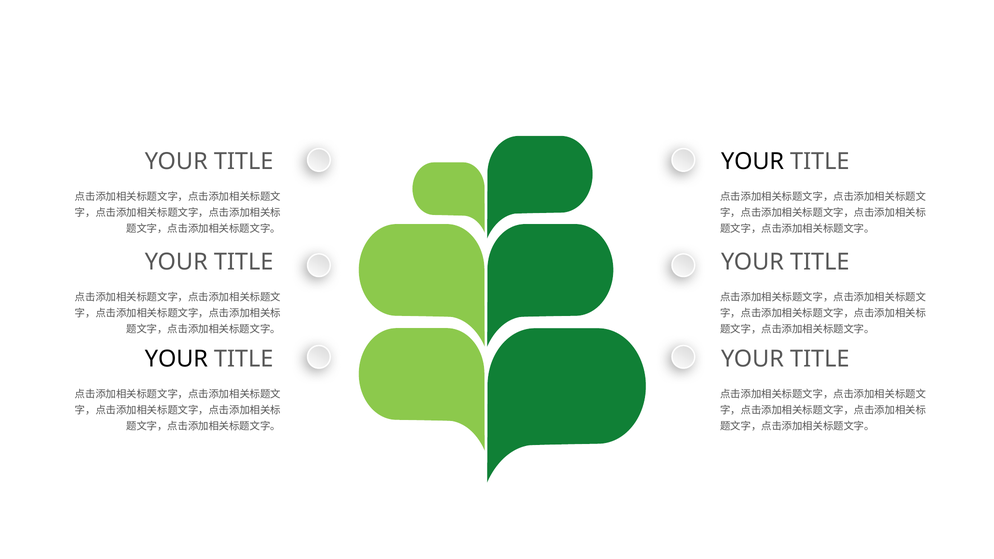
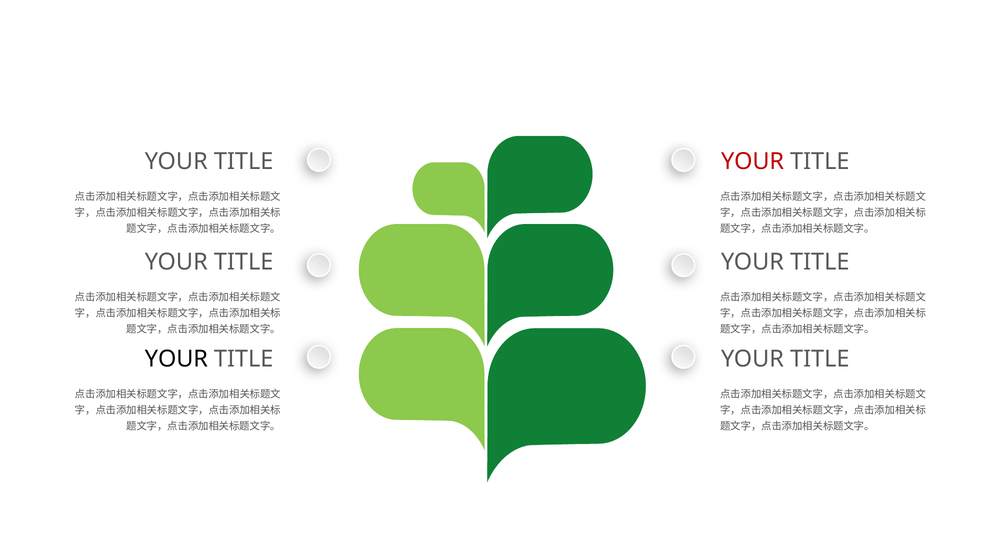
YOUR at (753, 161) colour: black -> red
